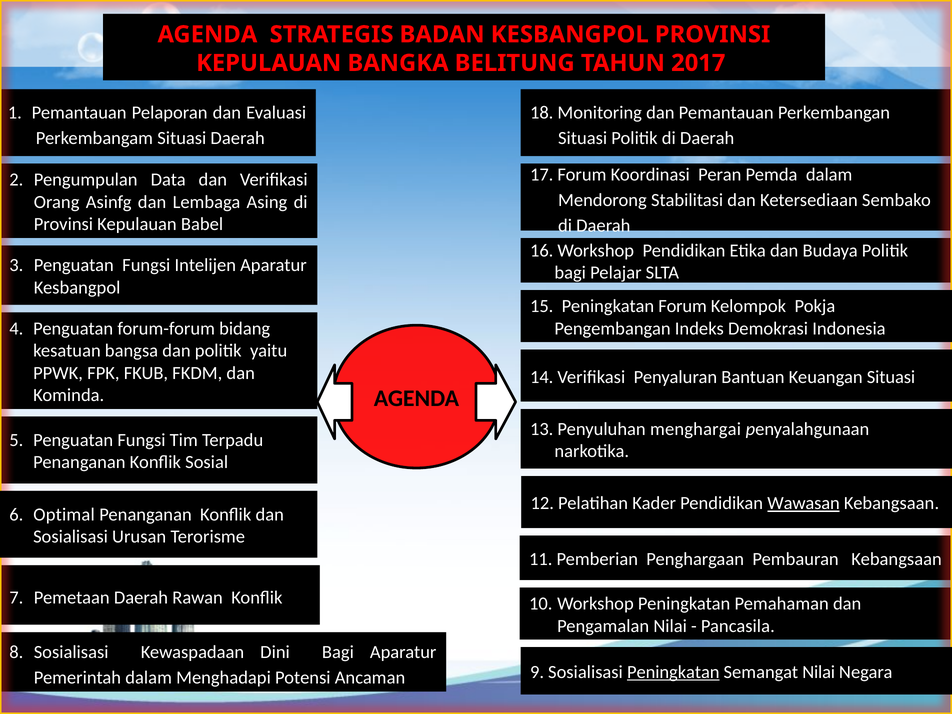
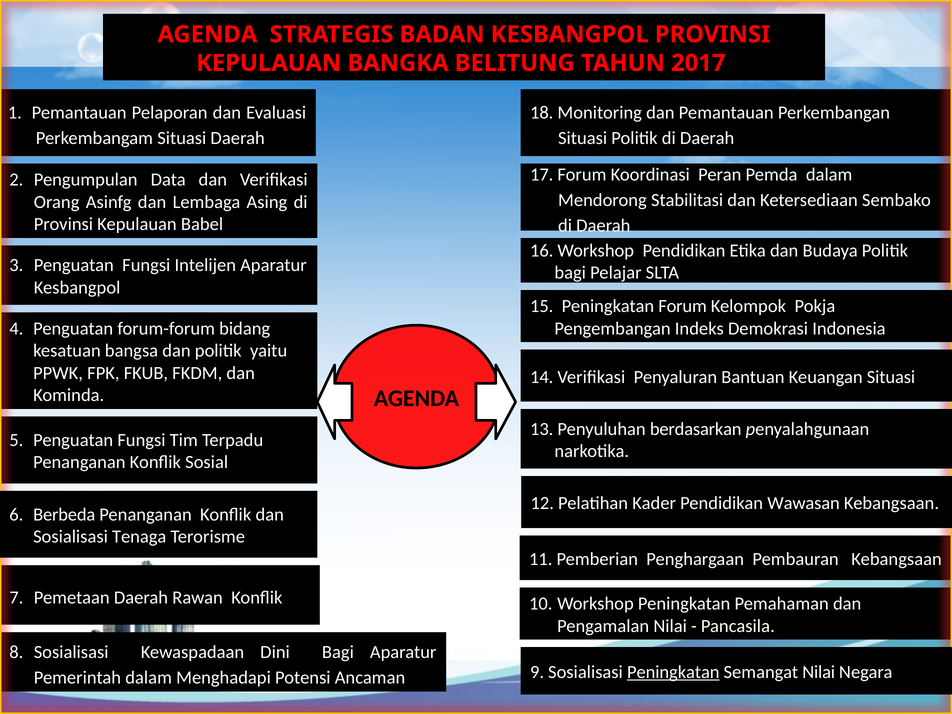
menghargai: menghargai -> berdasarkan
Wawasan underline: present -> none
Optimal: Optimal -> Berbeda
Urusan: Urusan -> Tenaga
